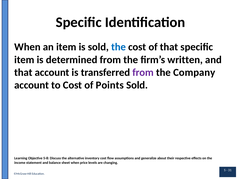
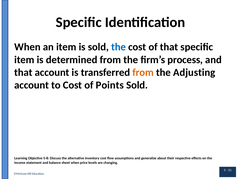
written: written -> process
from at (143, 72) colour: purple -> orange
Company: Company -> Adjusting
